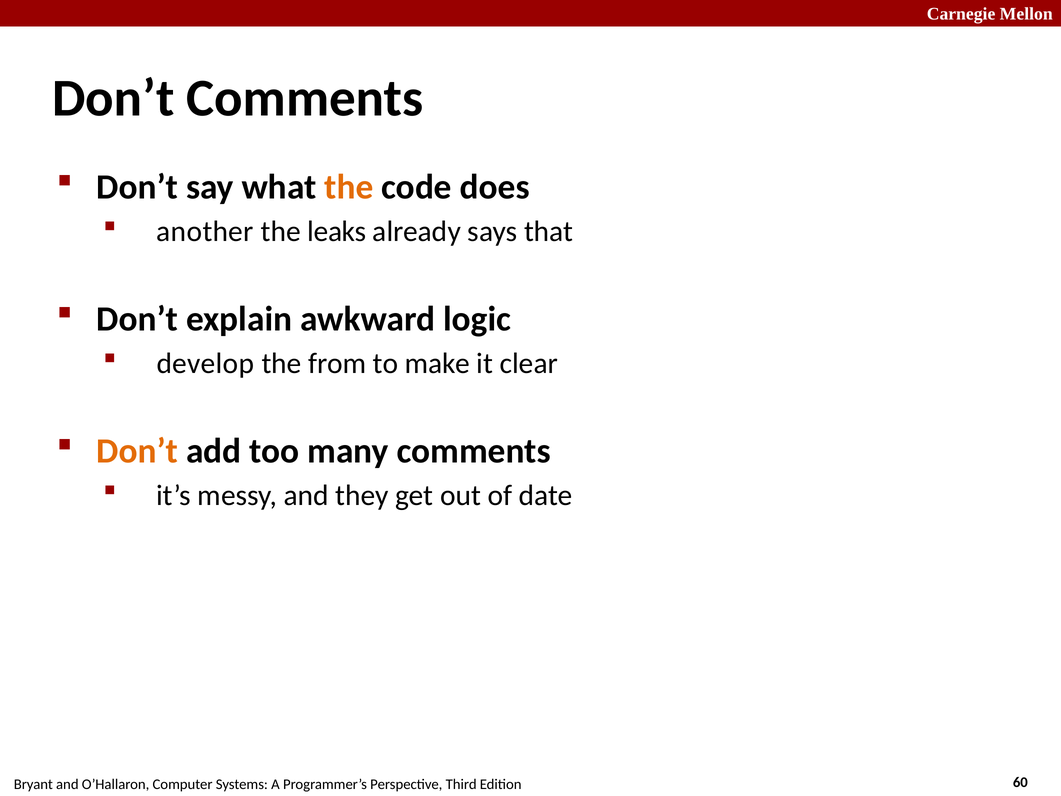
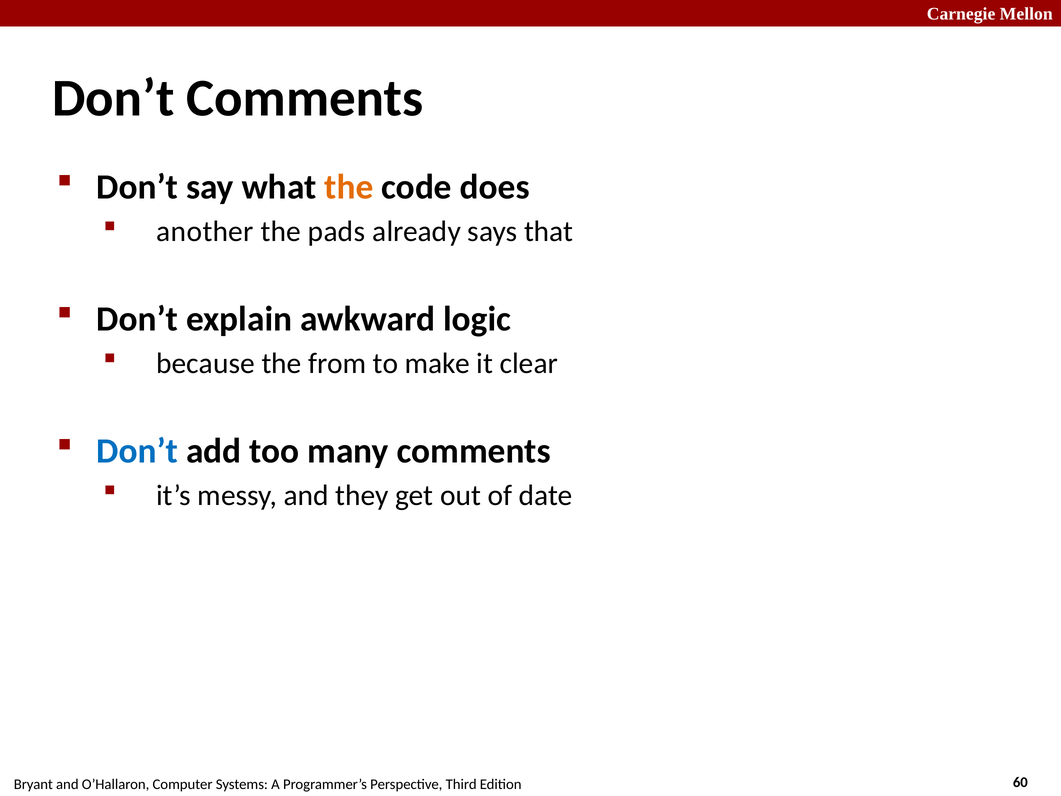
leaks: leaks -> pads
develop: develop -> because
Don’t at (137, 451) colour: orange -> blue
